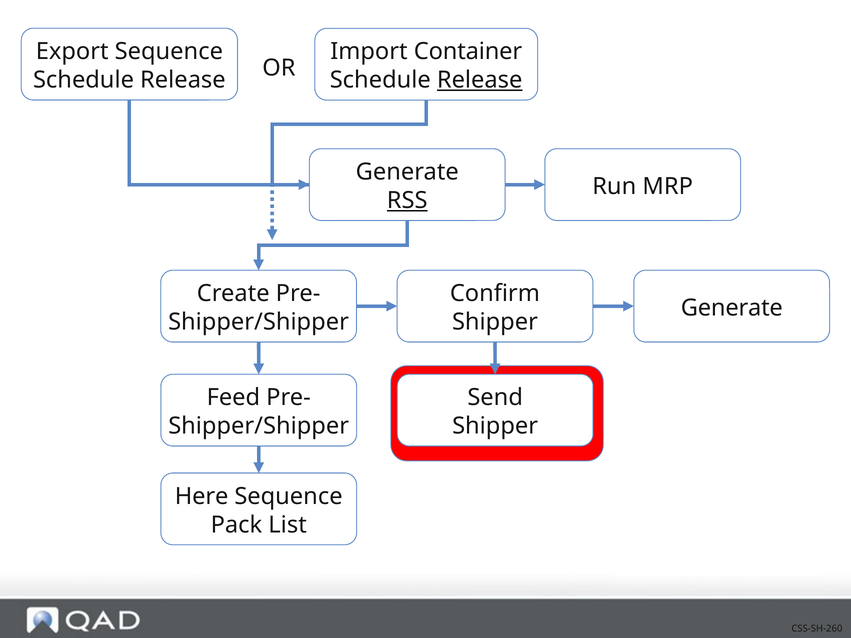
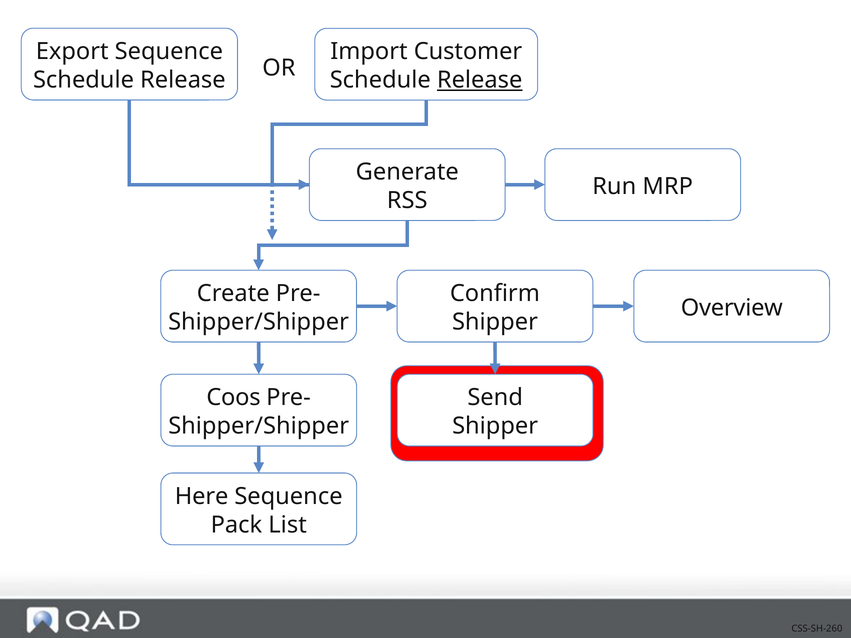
Container: Container -> Customer
RSS underline: present -> none
Generate at (732, 308): Generate -> Overview
Feed: Feed -> Coos
